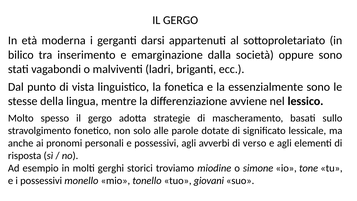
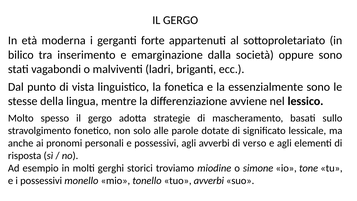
darsi: darsi -> forte
tuo giovani: giovani -> avverbi
